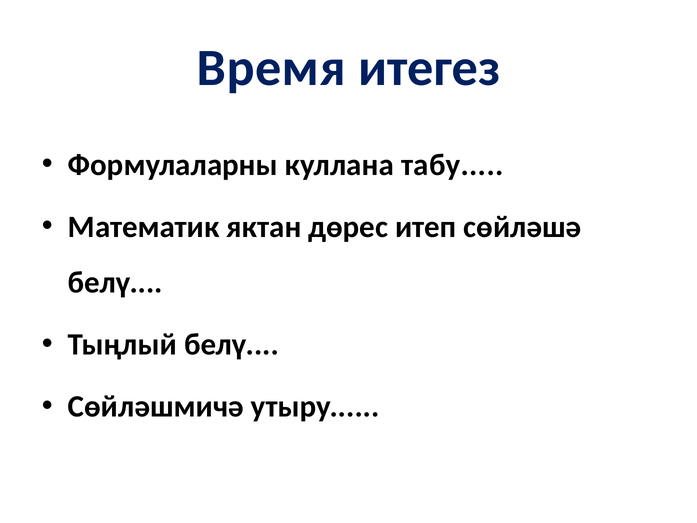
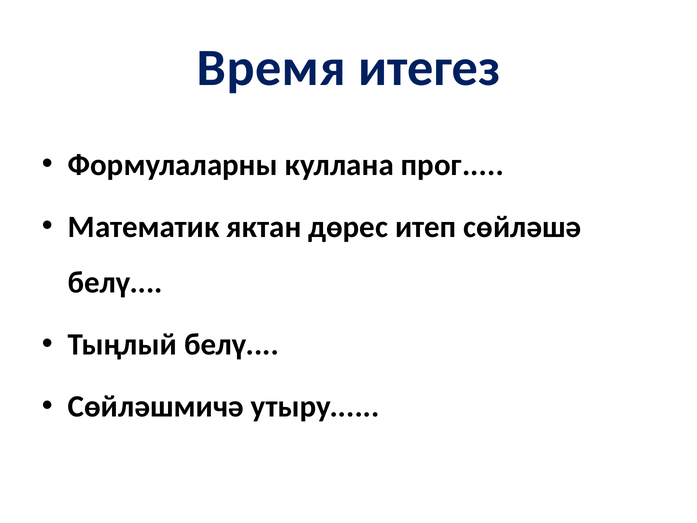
табу: табу -> прог
